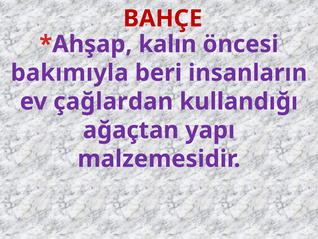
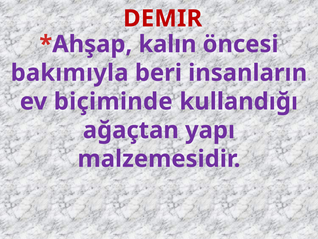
BAHÇE: BAHÇE -> DEMIR
çağlardan: çağlardan -> biçiminde
